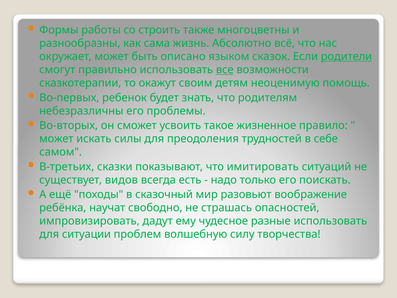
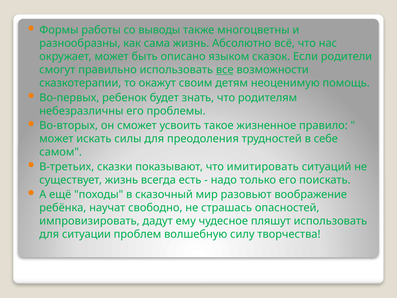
строить: строить -> выводы
родители underline: present -> none
существует видов: видов -> жизнь
разные: разные -> пляшут
